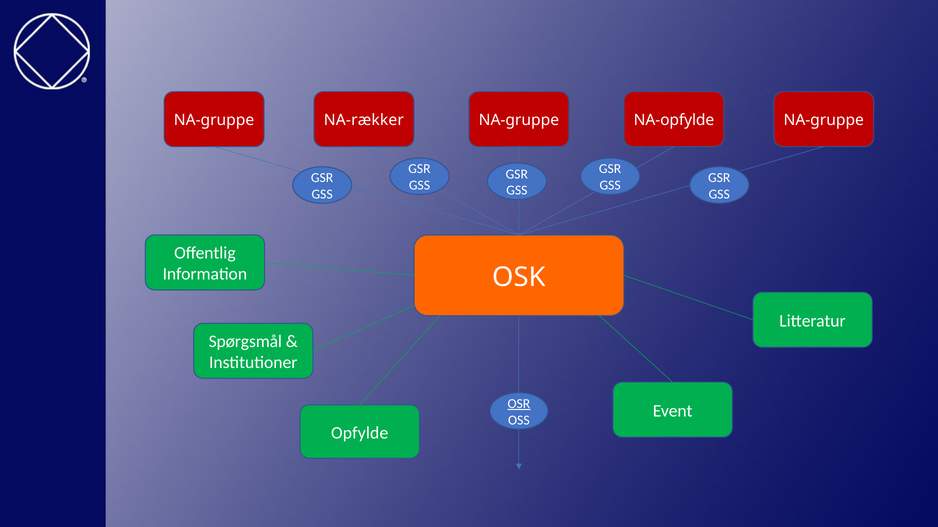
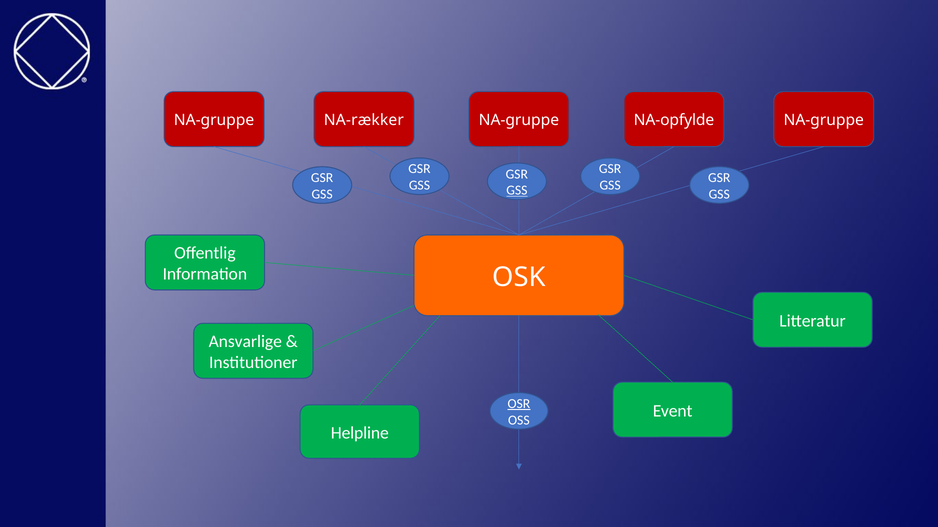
GSS at (517, 191) underline: none -> present
Spørgsmål: Spørgsmål -> Ansvarlige
Opfylde: Opfylde -> Helpline
